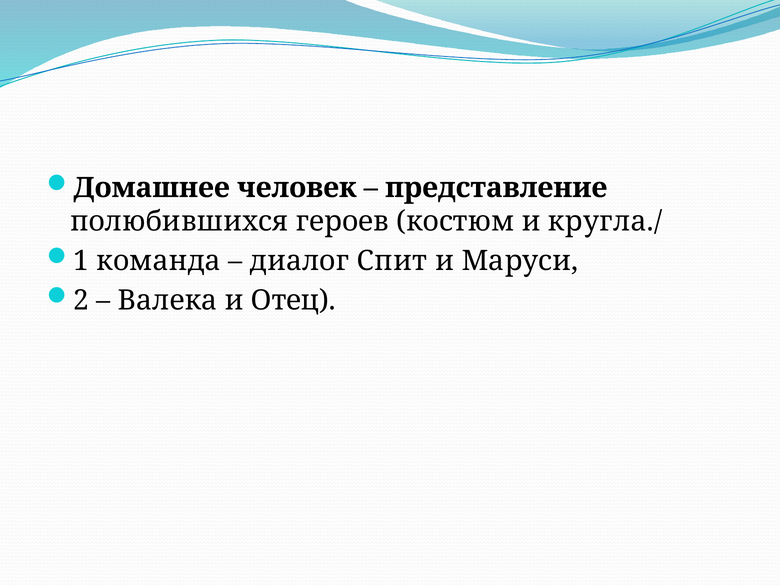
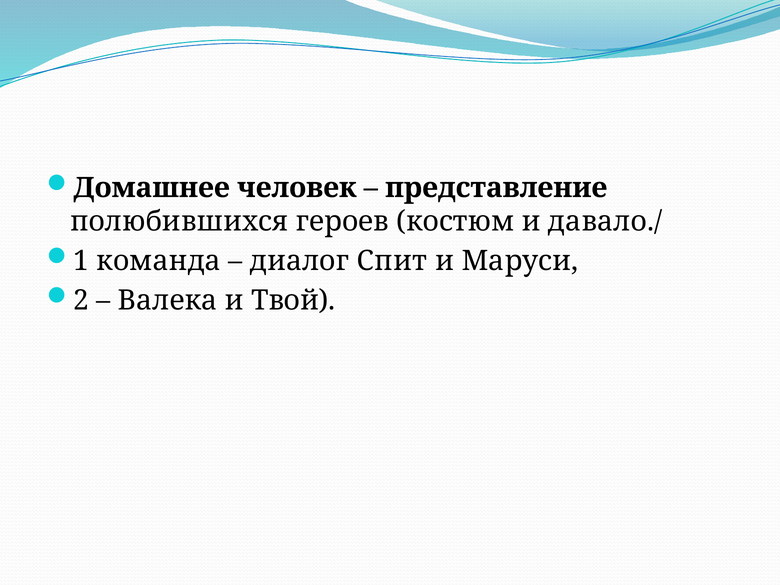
кругла./: кругла./ -> давало./
Отец: Отец -> Твой
